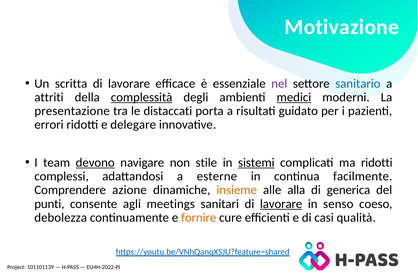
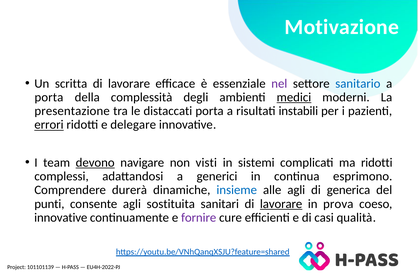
attriti at (49, 97): attriti -> porta
complessità underline: present -> none
guidato: guidato -> instabili
errori underline: none -> present
stile: stile -> visti
sistemi underline: present -> none
esterne: esterne -> generici
facilmente: facilmente -> esprimono
azione: azione -> durerà
insieme colour: orange -> blue
alle alla: alla -> agli
meetings: meetings -> sostituita
senso: senso -> prova
debolezza at (61, 218): debolezza -> innovative
fornire colour: orange -> purple
